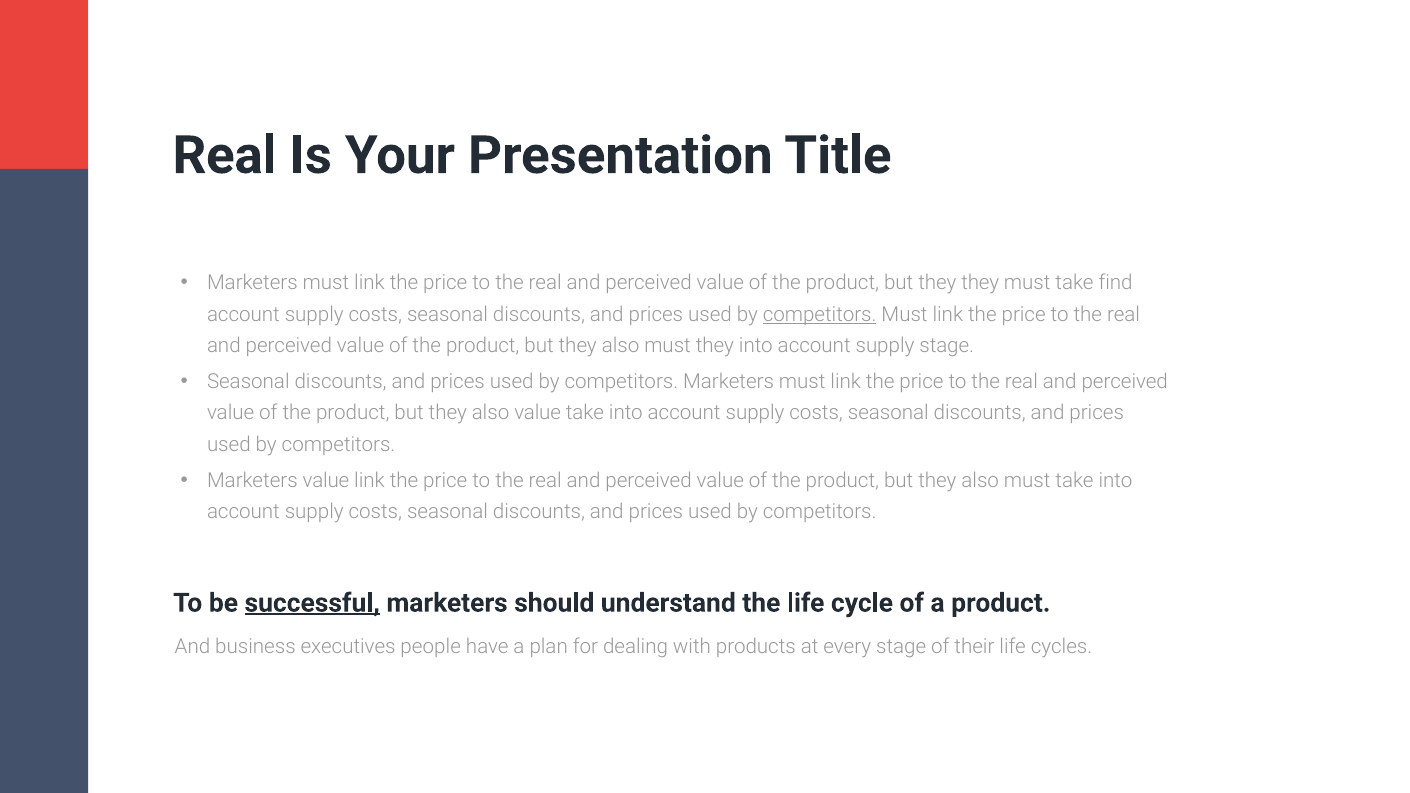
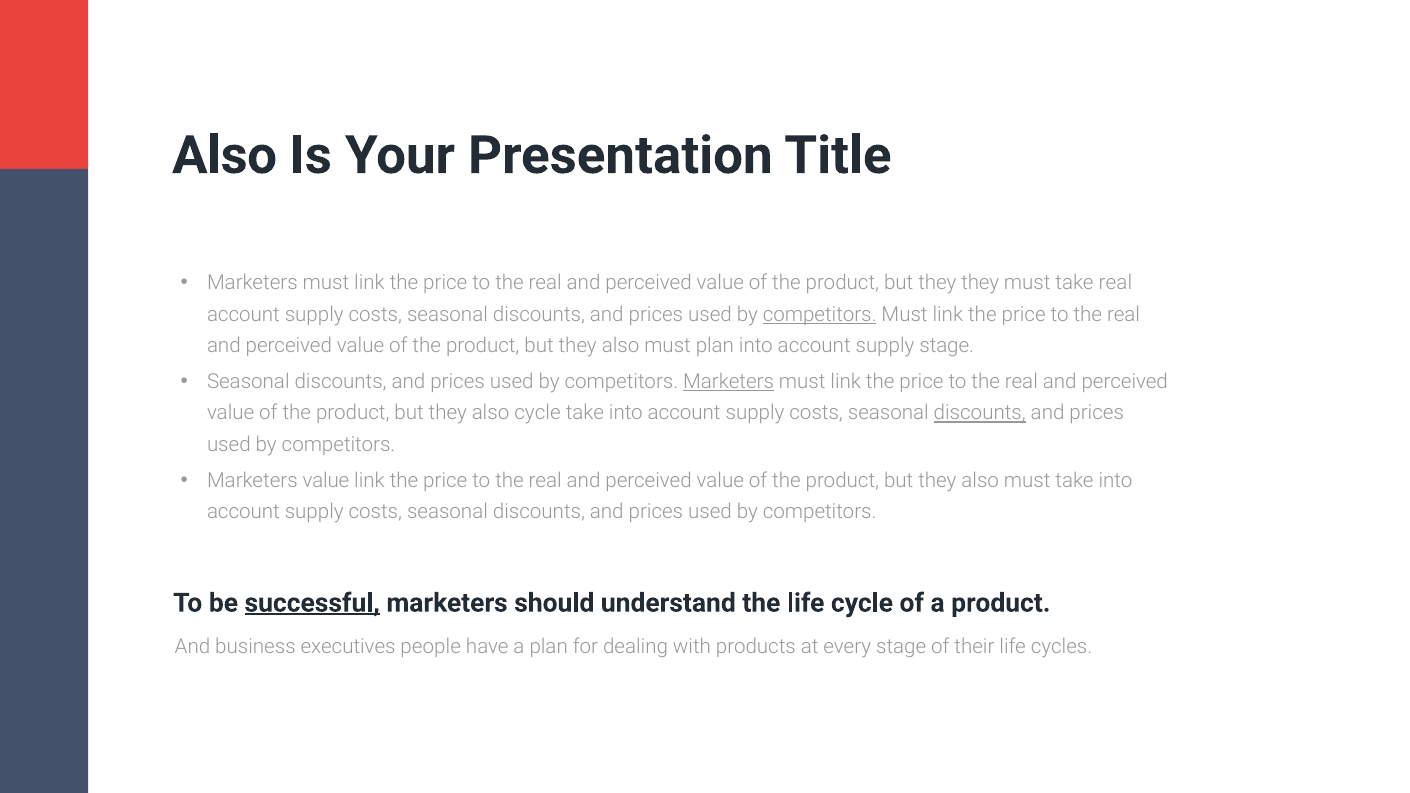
Real at (224, 156): Real -> Also
take find: find -> real
must they: they -> plan
Marketers at (729, 382) underline: none -> present
also value: value -> cycle
discounts at (980, 413) underline: none -> present
